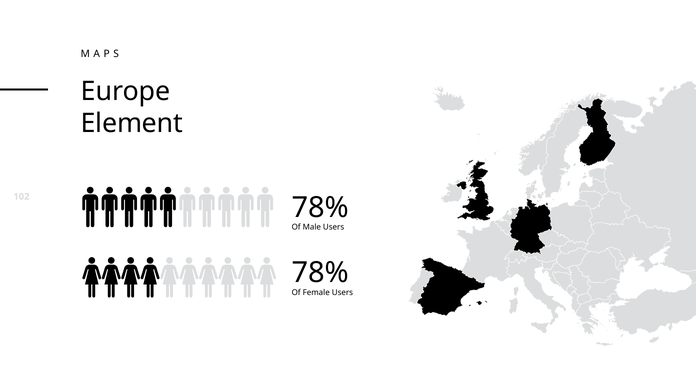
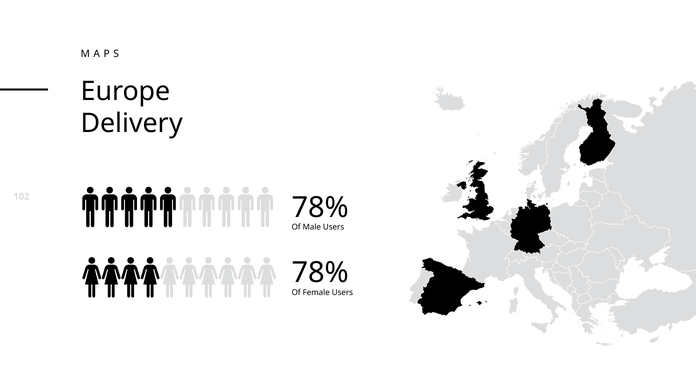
Element: Element -> Delivery
